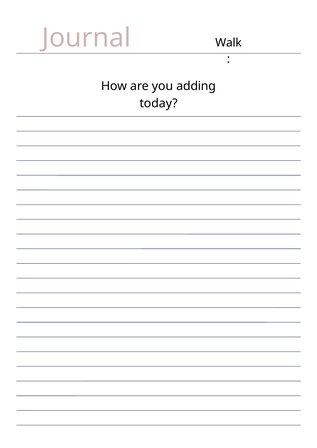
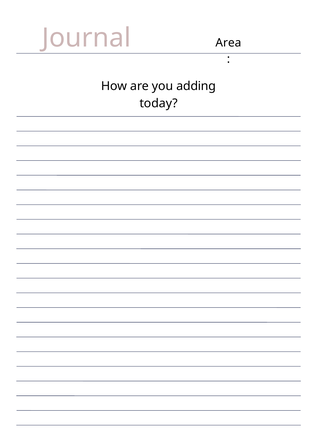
Walk: Walk -> Area
